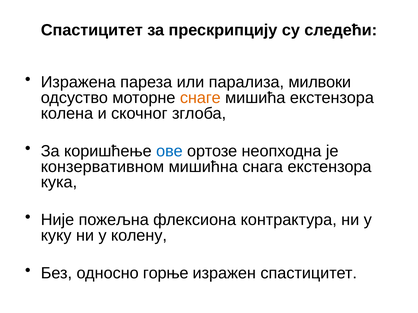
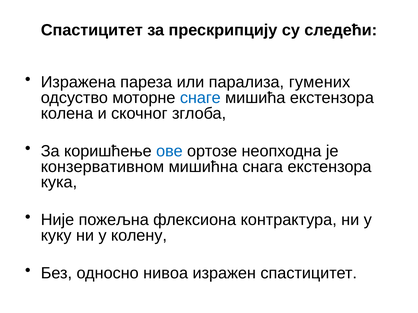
милвоки: милвоки -> гумених
снаге colour: orange -> blue
горње: горње -> нивоа
